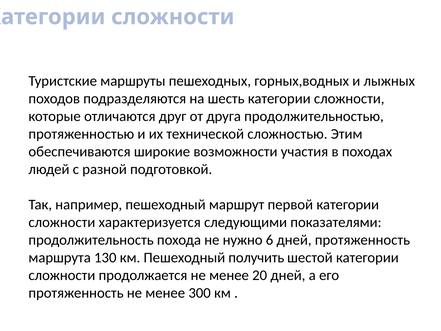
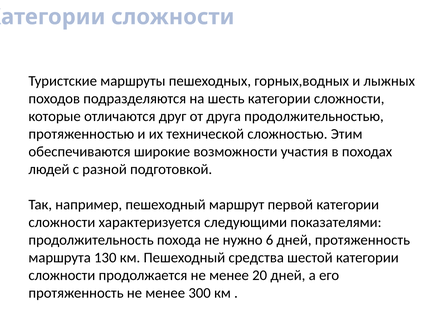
получить: получить -> средства
